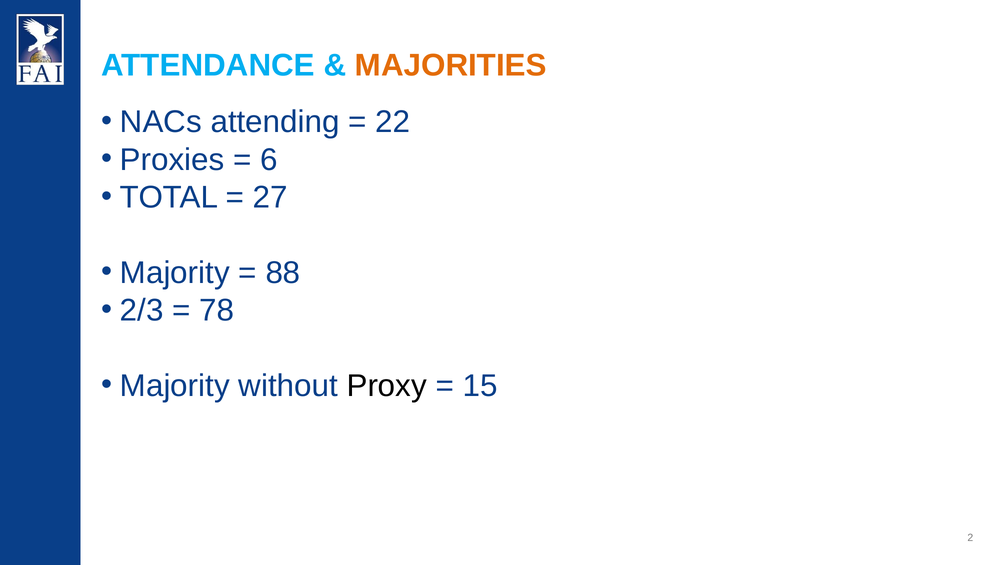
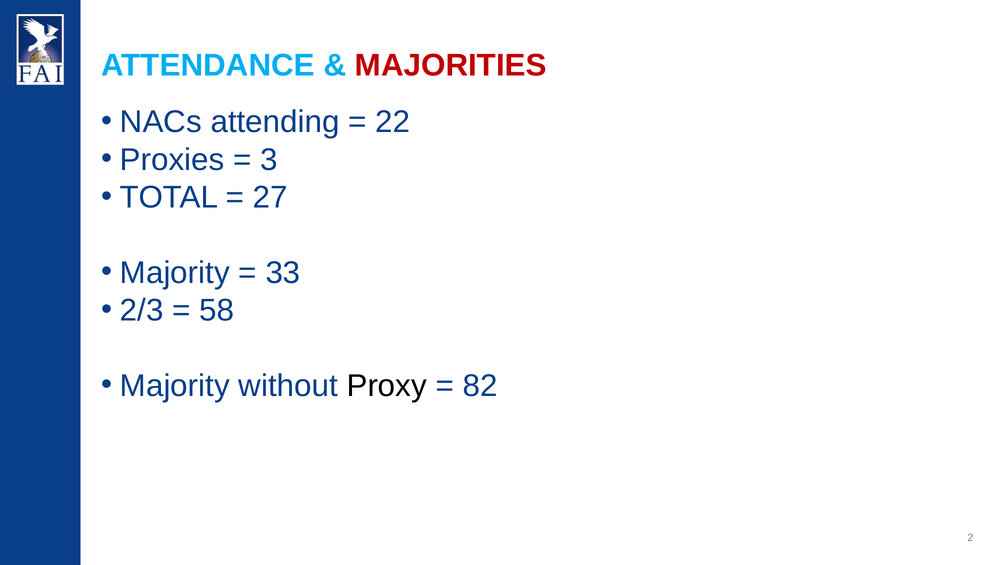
MAJORITIES colour: orange -> red
6: 6 -> 3
88: 88 -> 33
78: 78 -> 58
15: 15 -> 82
